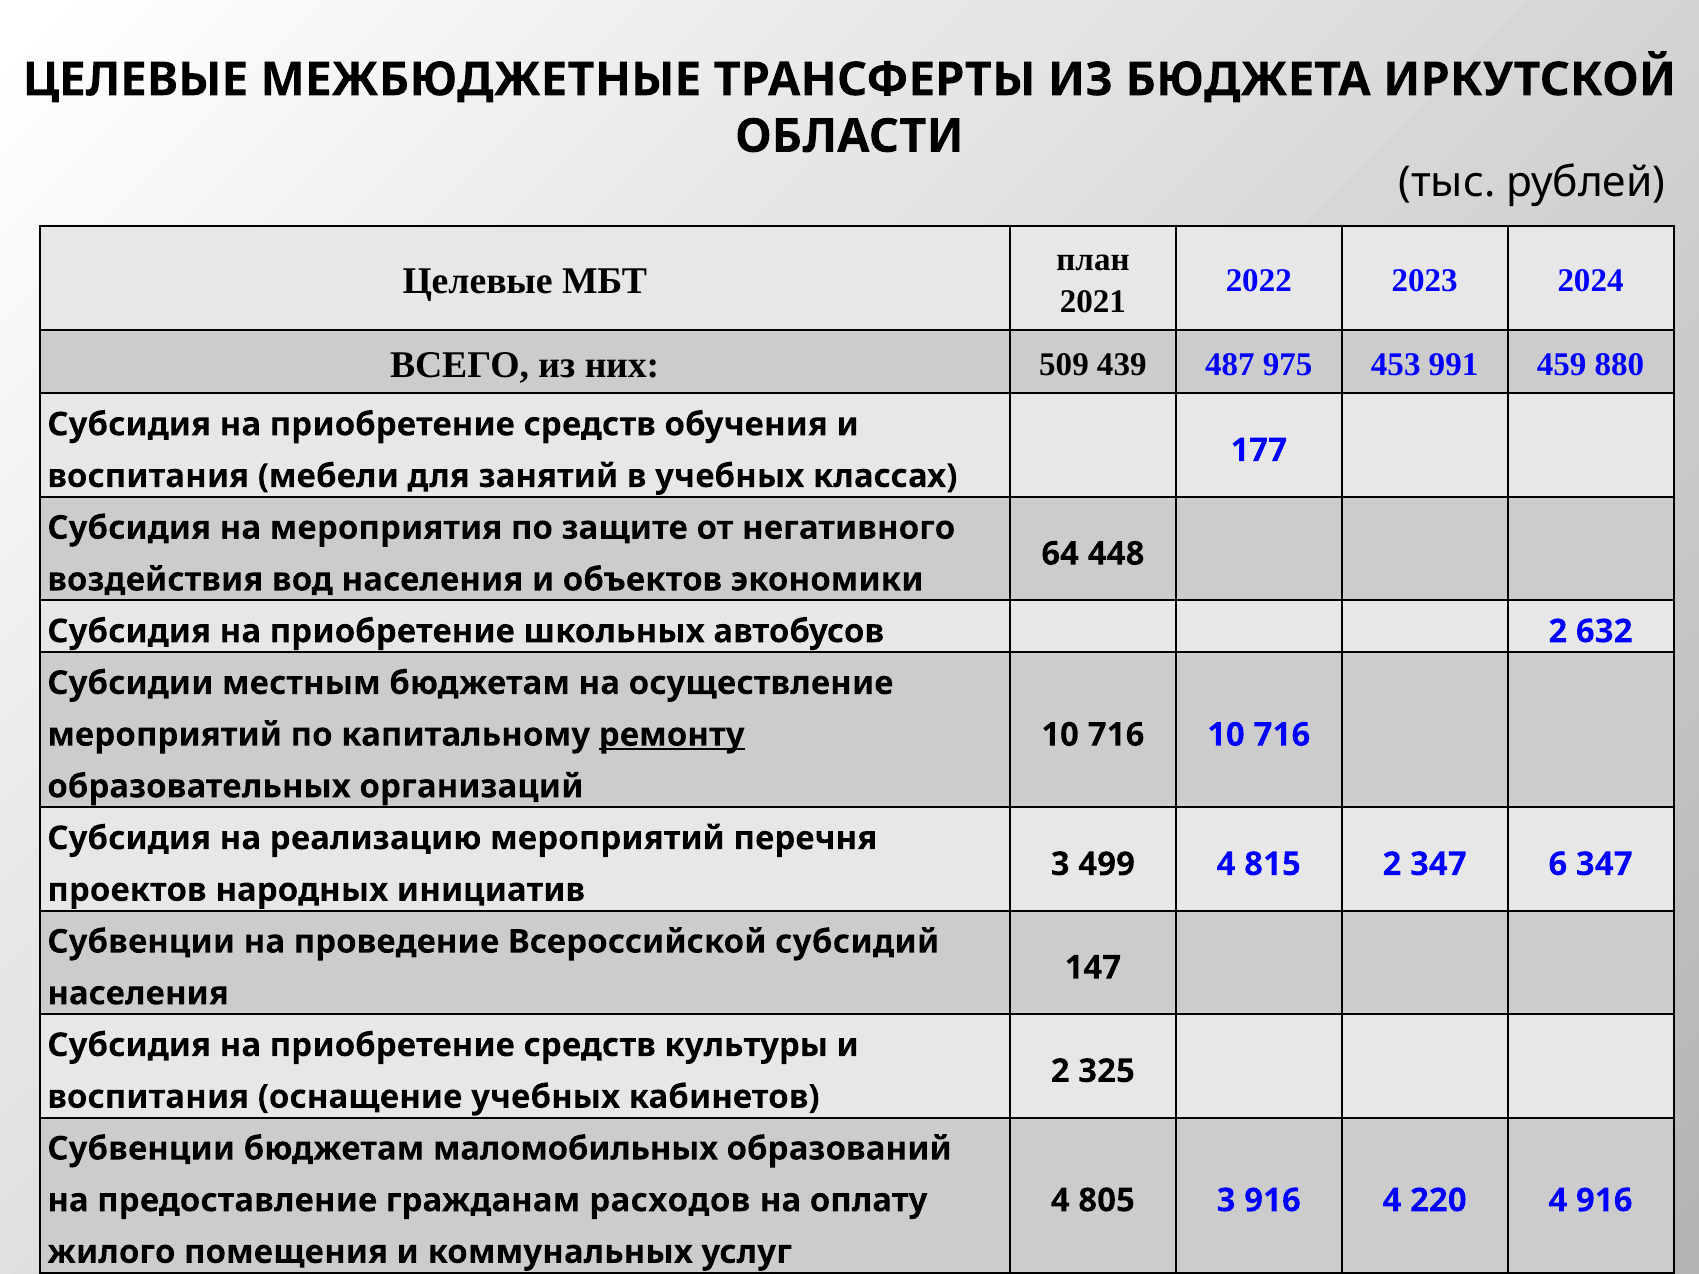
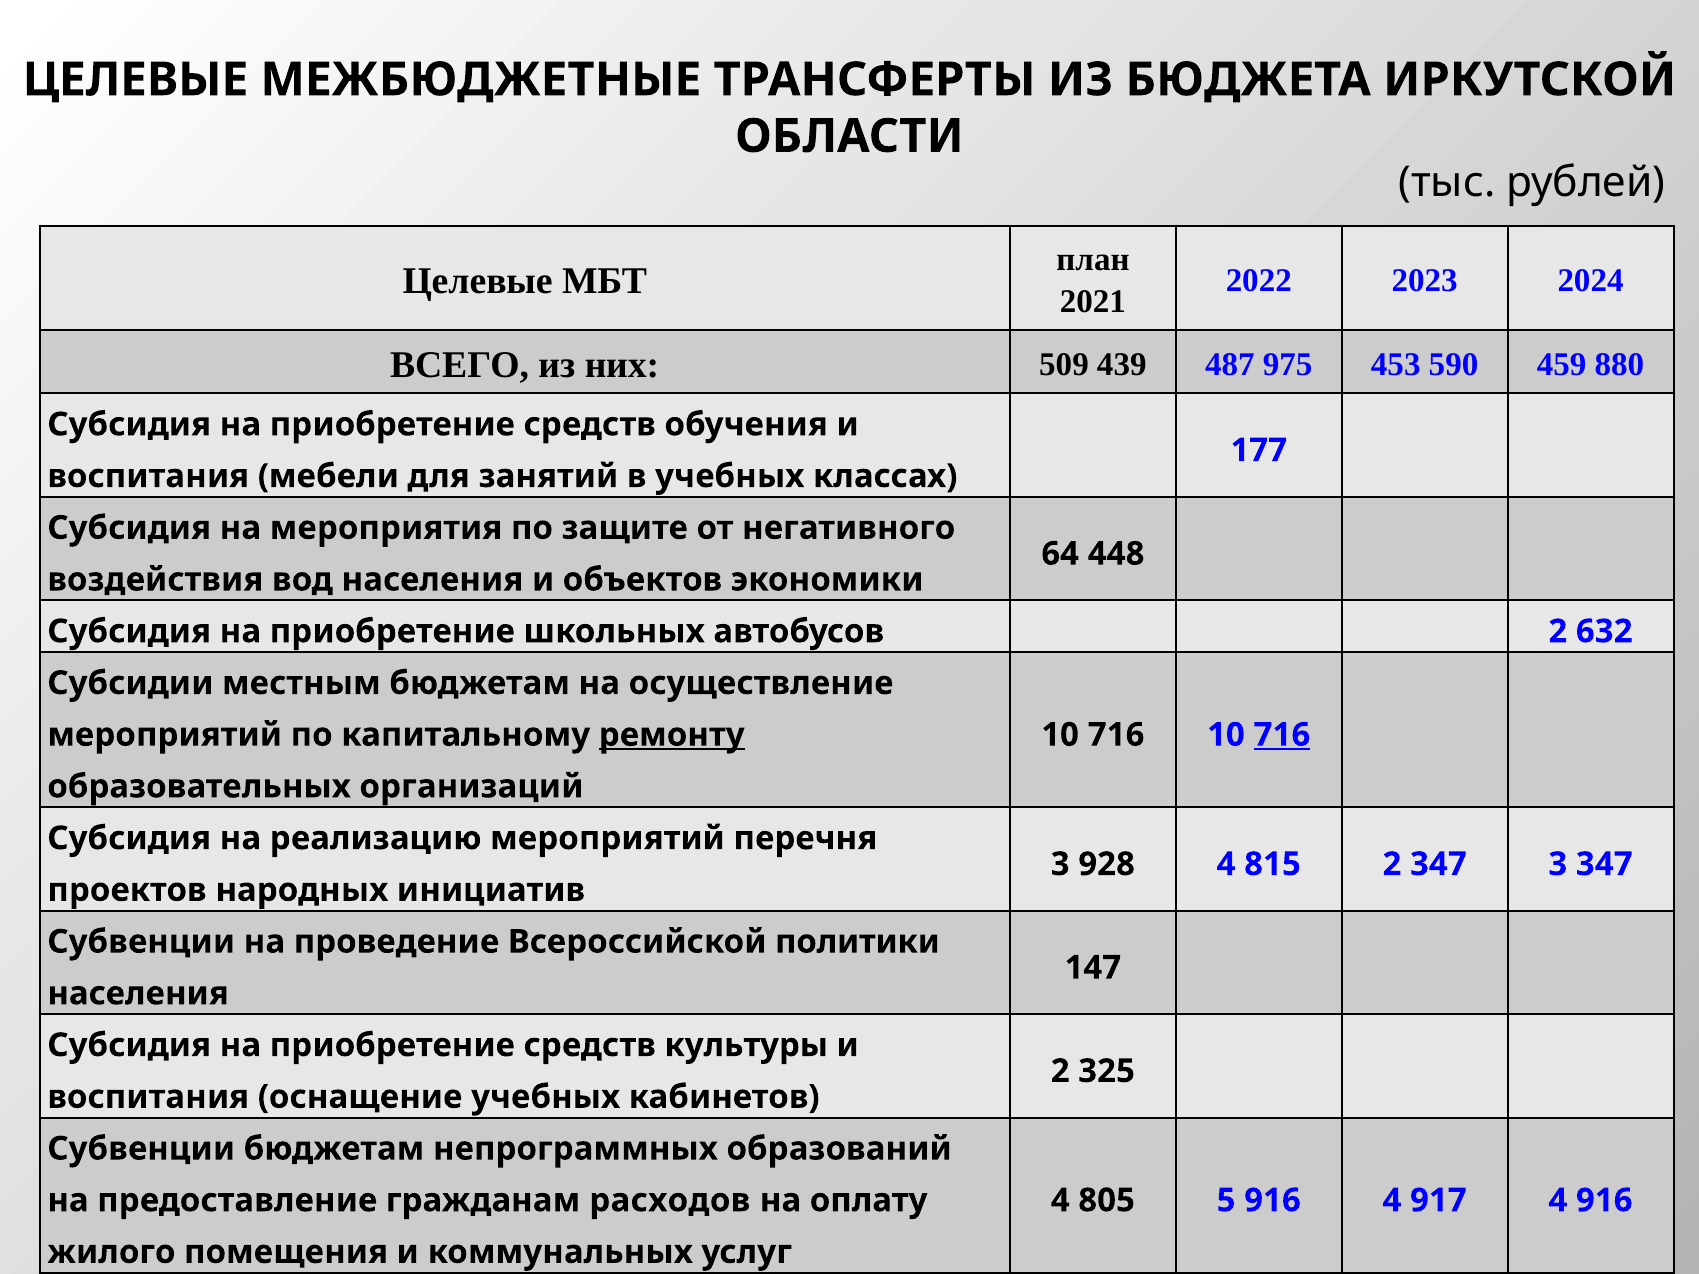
991: 991 -> 590
716 at (1282, 735) underline: none -> present
499: 499 -> 928
347 6: 6 -> 3
субсидий: субсидий -> политики
маломобильных: маломобильных -> непрограммных
805 3: 3 -> 5
220: 220 -> 917
